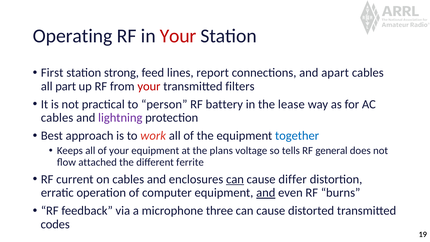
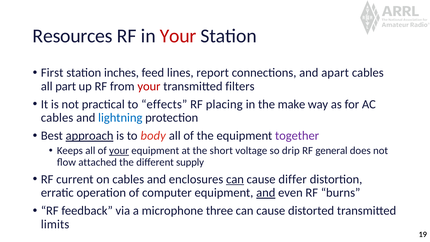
Operating: Operating -> Resources
strong: strong -> inches
person: person -> effects
battery: battery -> placing
lease: lease -> make
lightning colour: purple -> blue
approach underline: none -> present
work: work -> body
together colour: blue -> purple
your at (119, 151) underline: none -> present
plans: plans -> short
tells: tells -> drip
ferrite: ferrite -> supply
codes: codes -> limits
